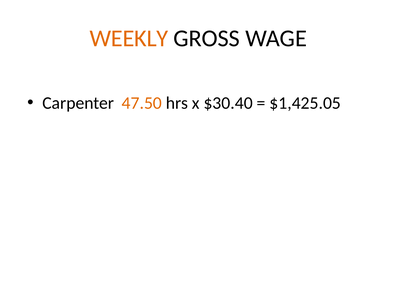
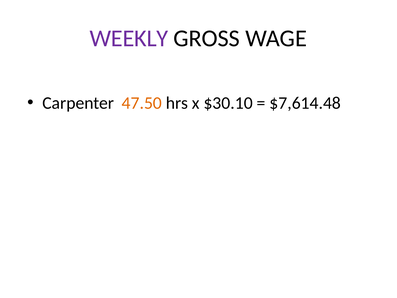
WEEKLY colour: orange -> purple
$30.40: $30.40 -> $30.10
$1,425.05: $1,425.05 -> $7,614.48
